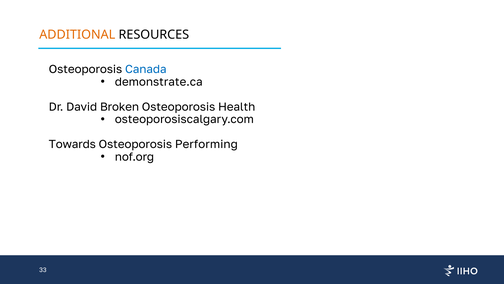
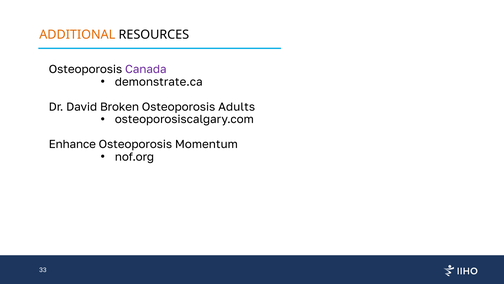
Canada colour: blue -> purple
Health: Health -> Adults
Towards: Towards -> Enhance
Performing: Performing -> Momentum
